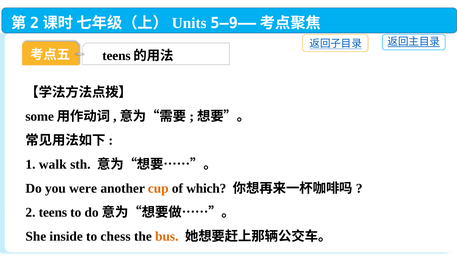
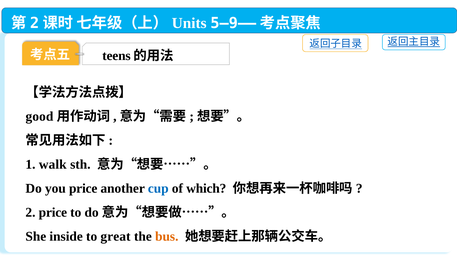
some: some -> good
you were: were -> price
cup colour: orange -> blue
2 teens: teens -> price
chess: chess -> great
